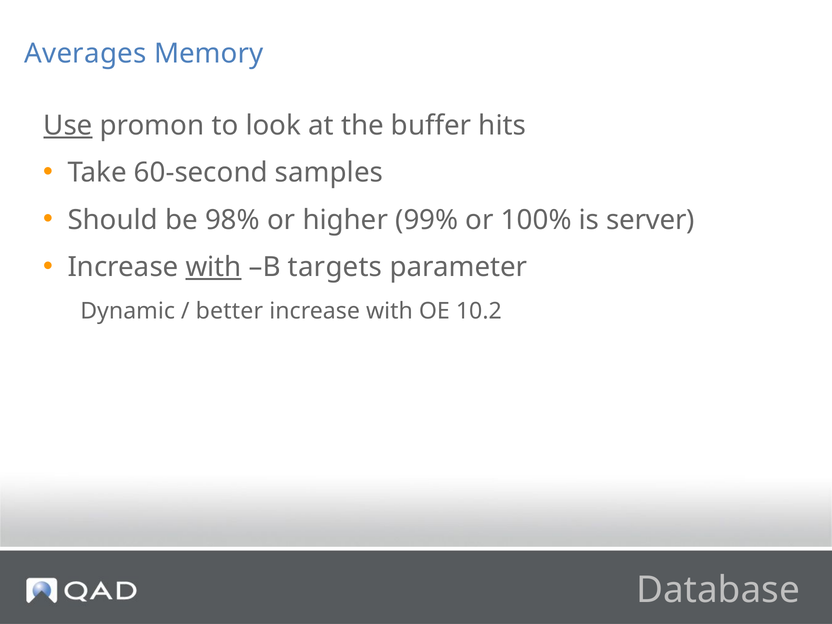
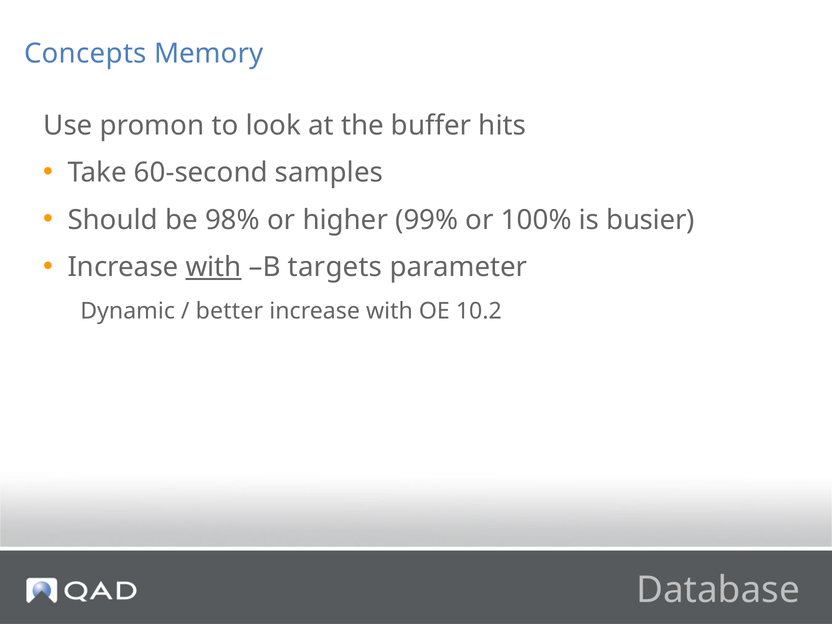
Averages: Averages -> Concepts
Use underline: present -> none
server: server -> busier
